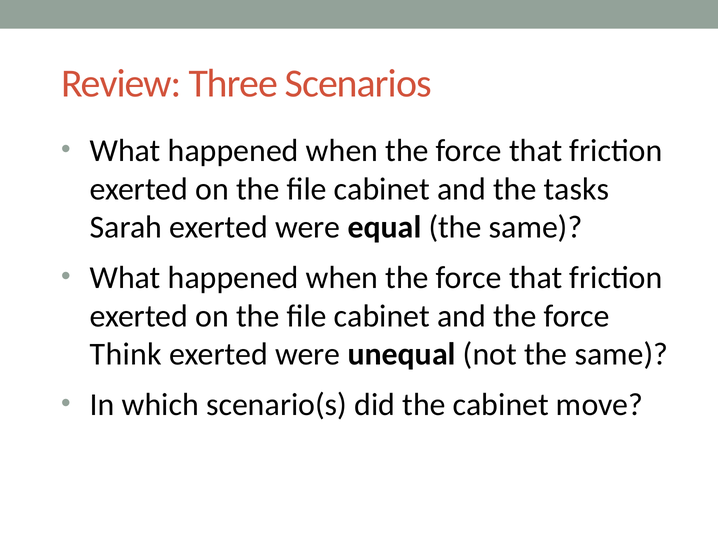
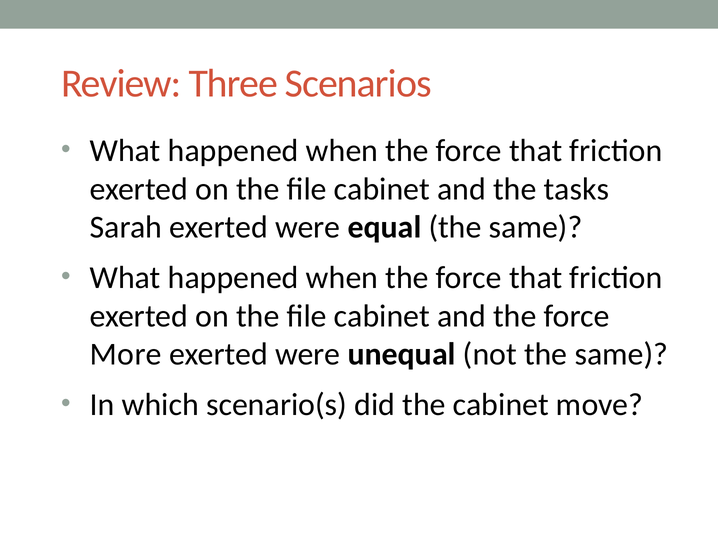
Think: Think -> More
